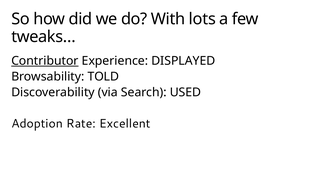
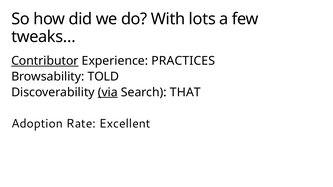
DISPLAYED: DISPLAYED -> PRACTICES
via underline: none -> present
USED: USED -> THAT
